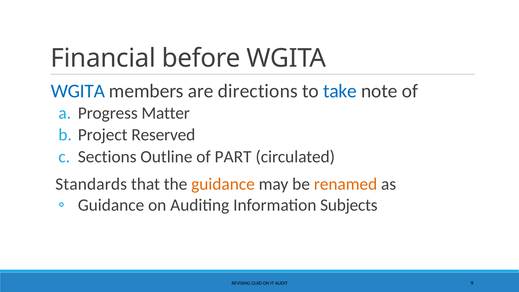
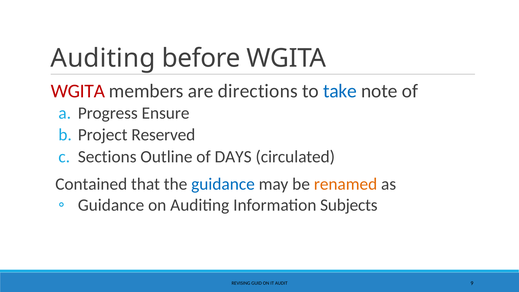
Financial at (103, 58): Financial -> Auditing
WGITA at (78, 91) colour: blue -> red
Matter: Matter -> Ensure
PART: PART -> DAYS
Standards: Standards -> Contained
guidance at (223, 184) colour: orange -> blue
